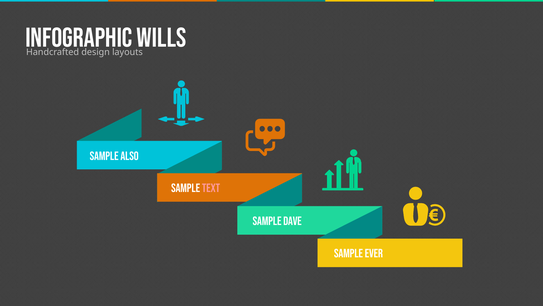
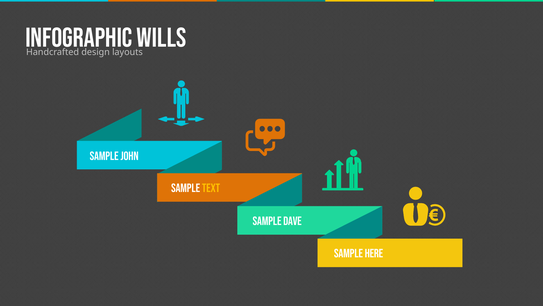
ALSO: ALSO -> JOHN
TEXT colour: pink -> yellow
EVER: EVER -> HERE
